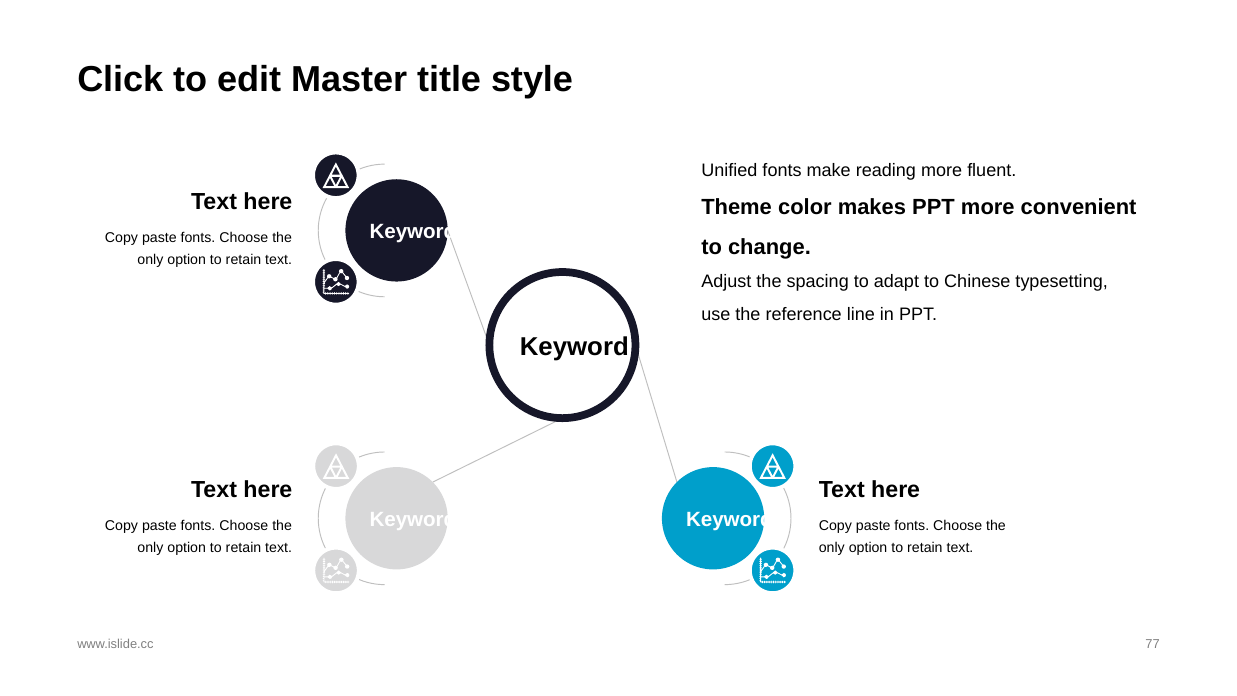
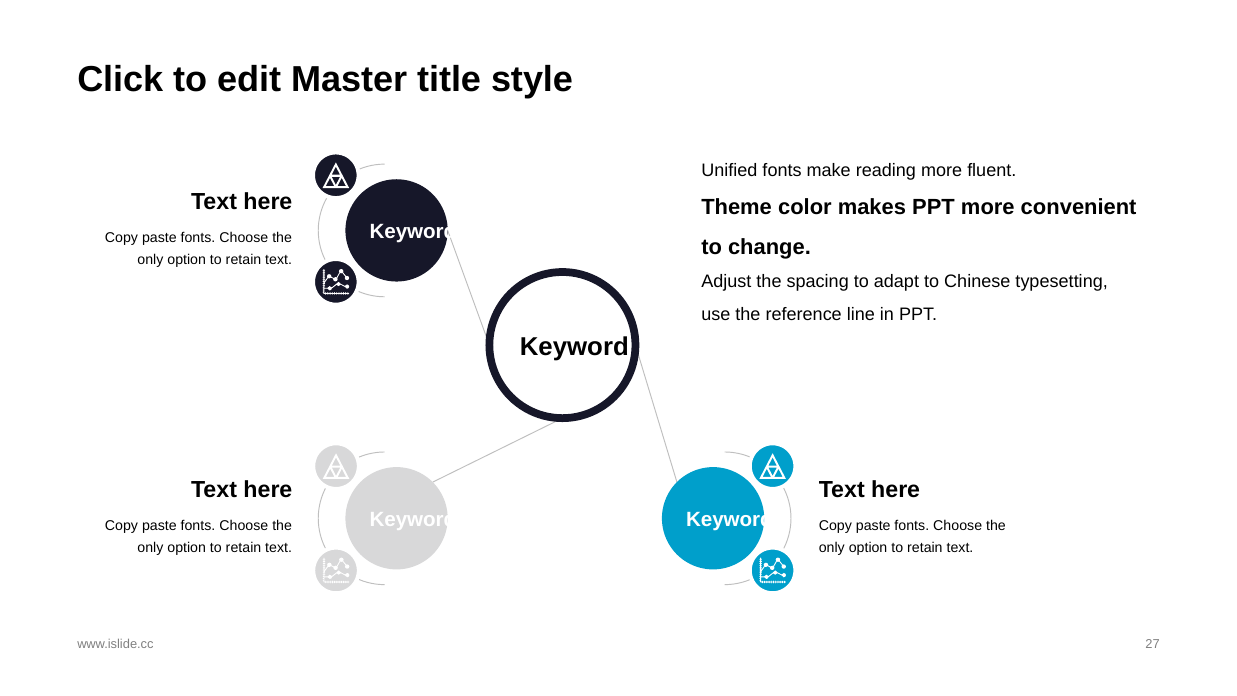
77: 77 -> 27
